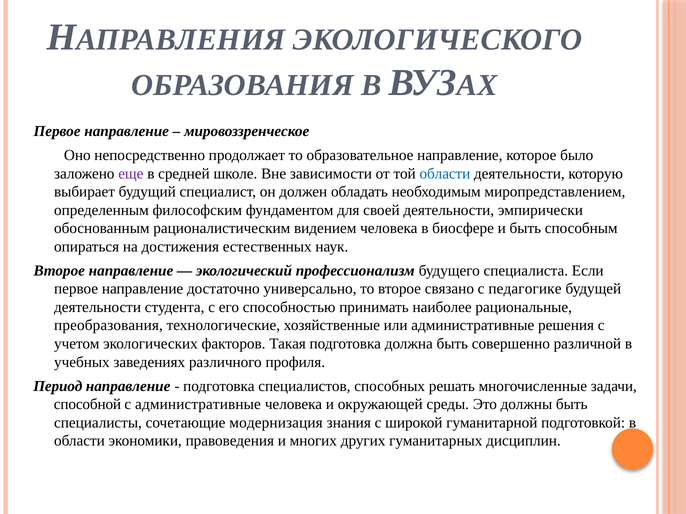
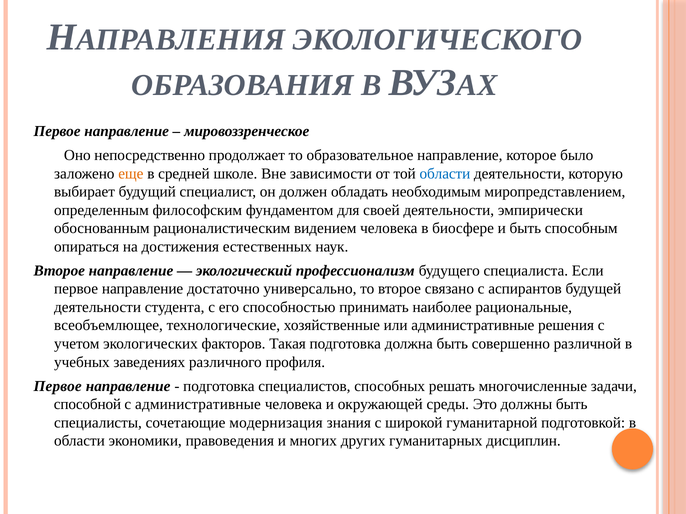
еще colour: purple -> orange
педагогике: педагогике -> аспирантов
преобразования: преобразования -> всеобъемлющее
Период at (58, 386): Период -> Первое
